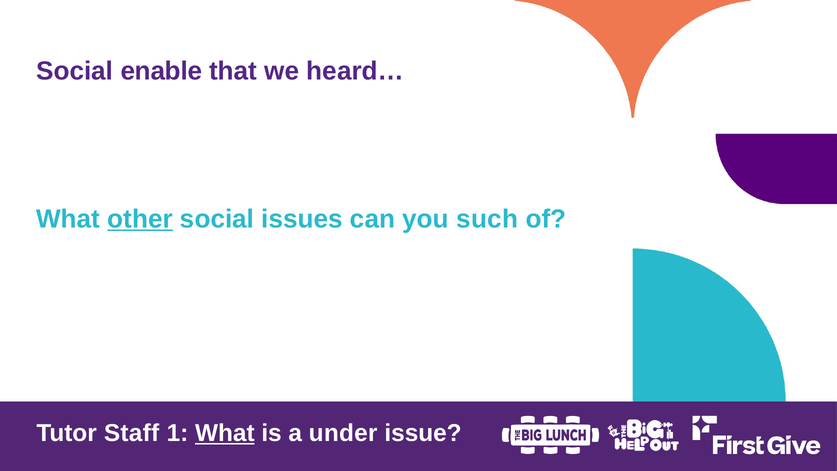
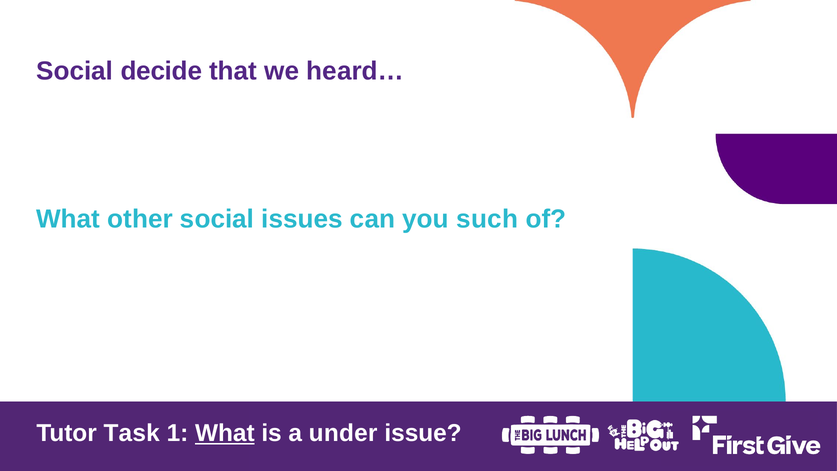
enable: enable -> decide
other underline: present -> none
Staff: Staff -> Task
